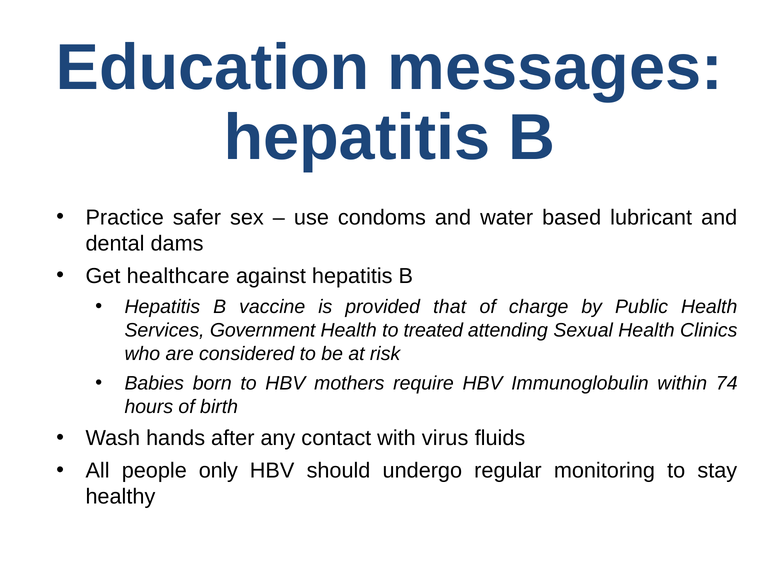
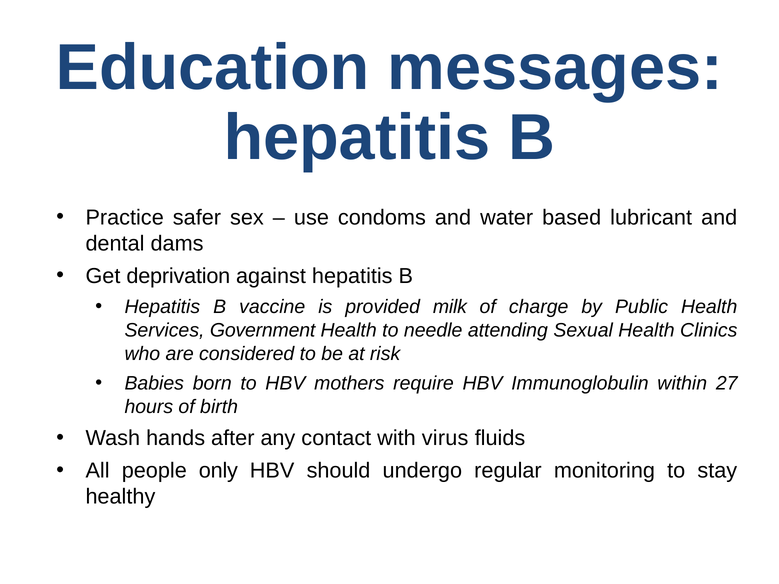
healthcare: healthcare -> deprivation
that: that -> milk
treated: treated -> needle
74: 74 -> 27
